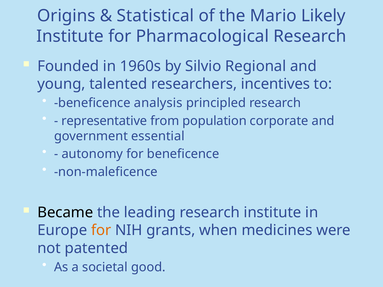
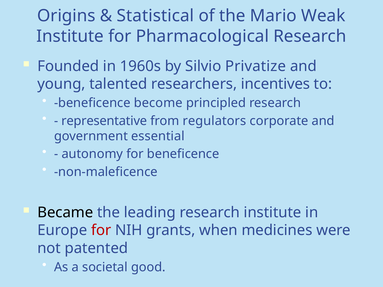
Likely: Likely -> Weak
Regional: Regional -> Privatize
analysis: analysis -> become
population: population -> regulators
for at (101, 230) colour: orange -> red
